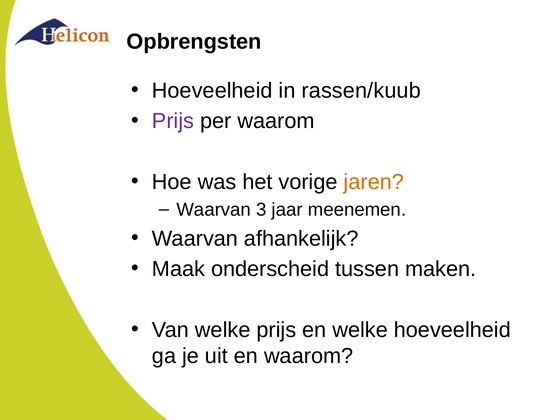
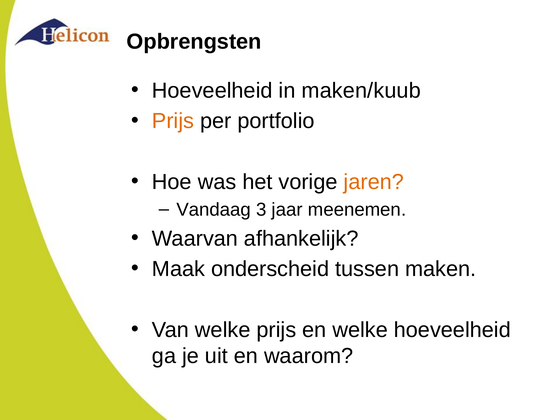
rassen/kuub: rassen/kuub -> maken/kuub
Prijs at (173, 121) colour: purple -> orange
per waarom: waarom -> portfolio
Waarvan at (214, 209): Waarvan -> Vandaag
